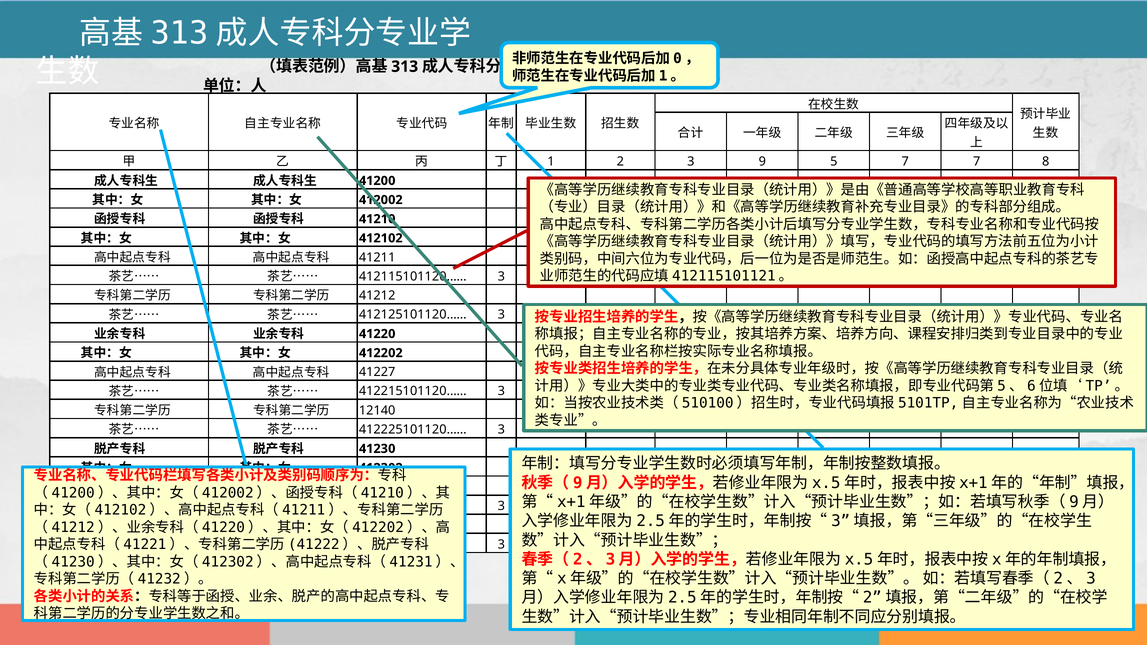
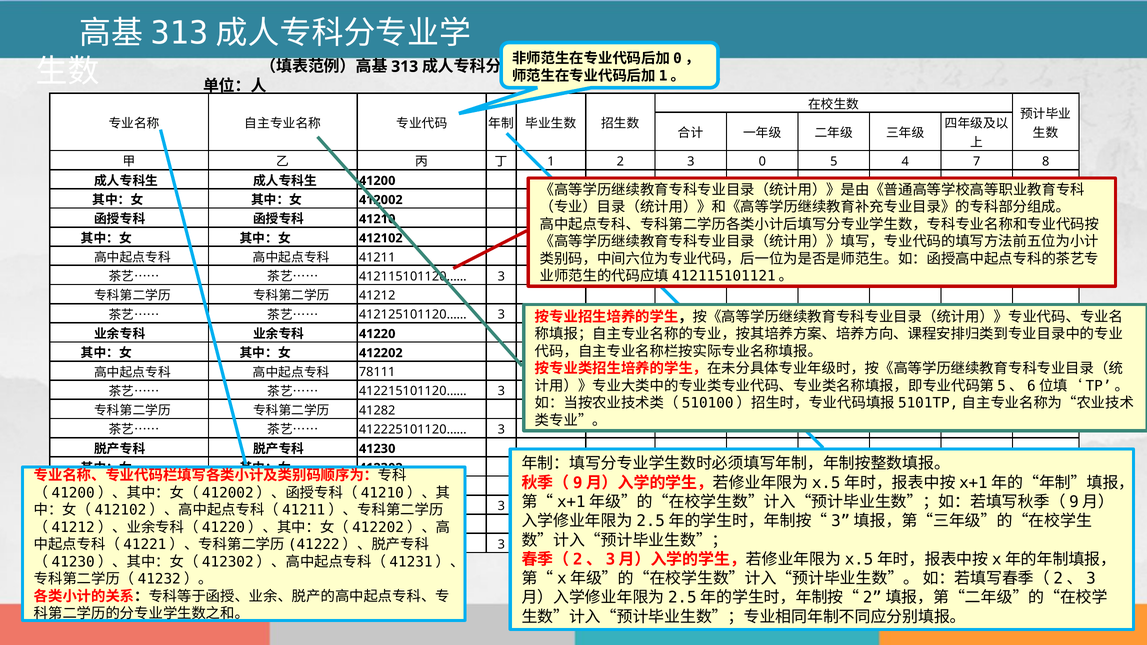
9: 9 -> 0
5 7: 7 -> 4
41227: 41227 -> 78111
12140: 12140 -> 41282
